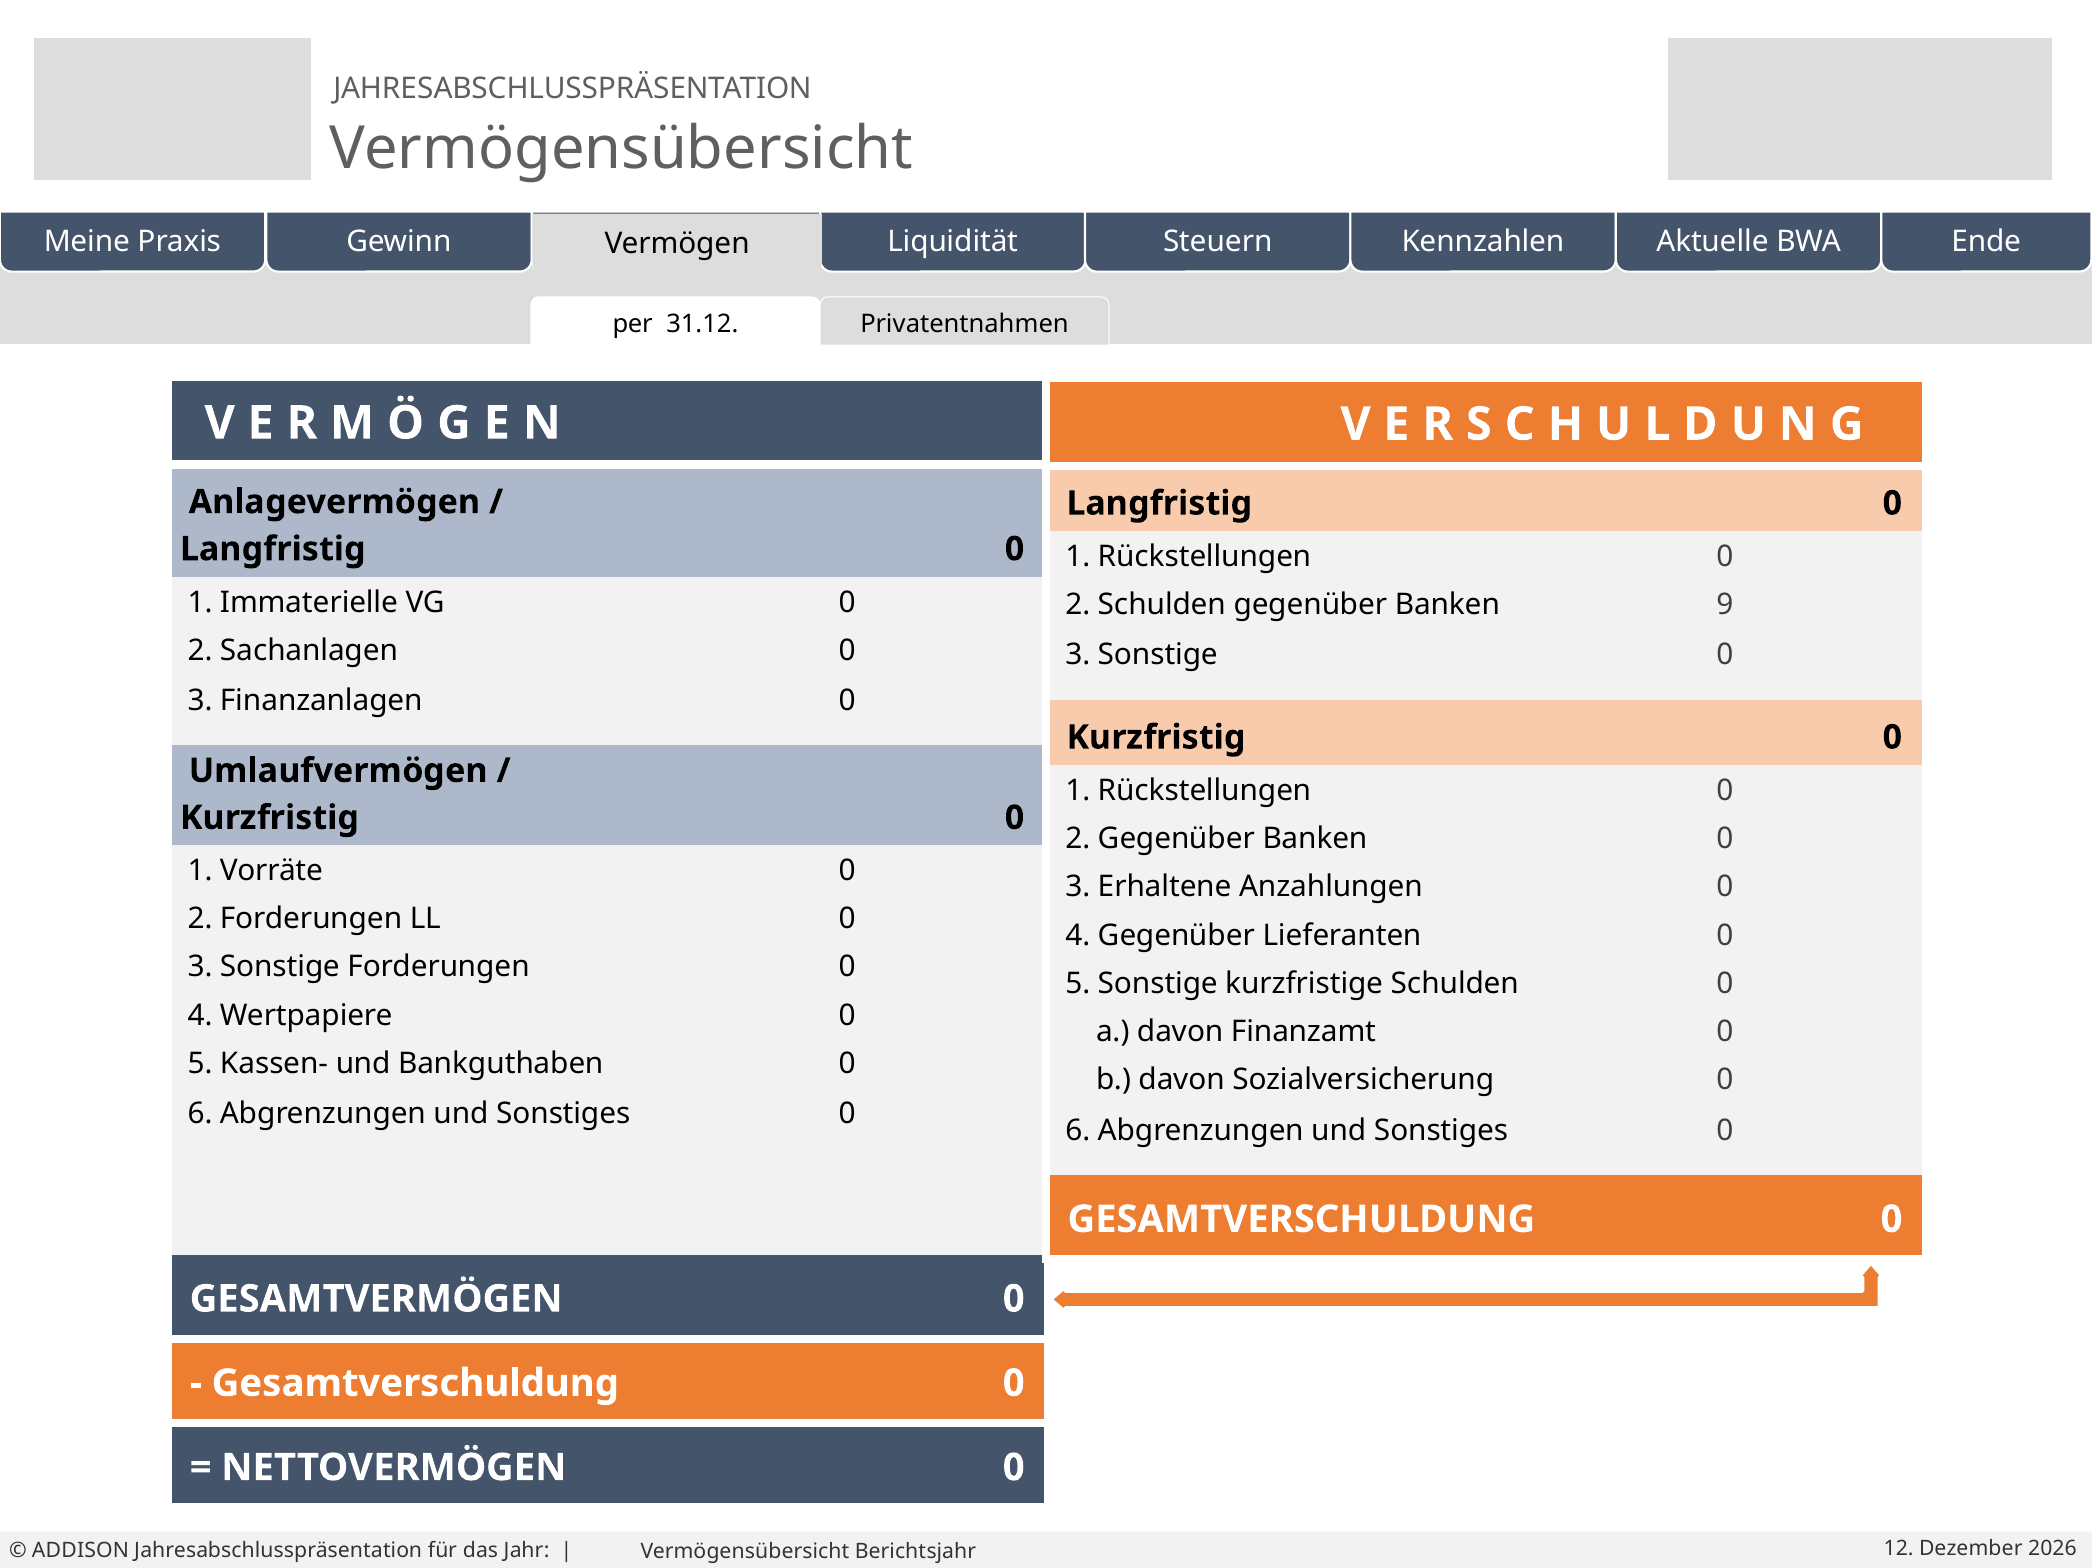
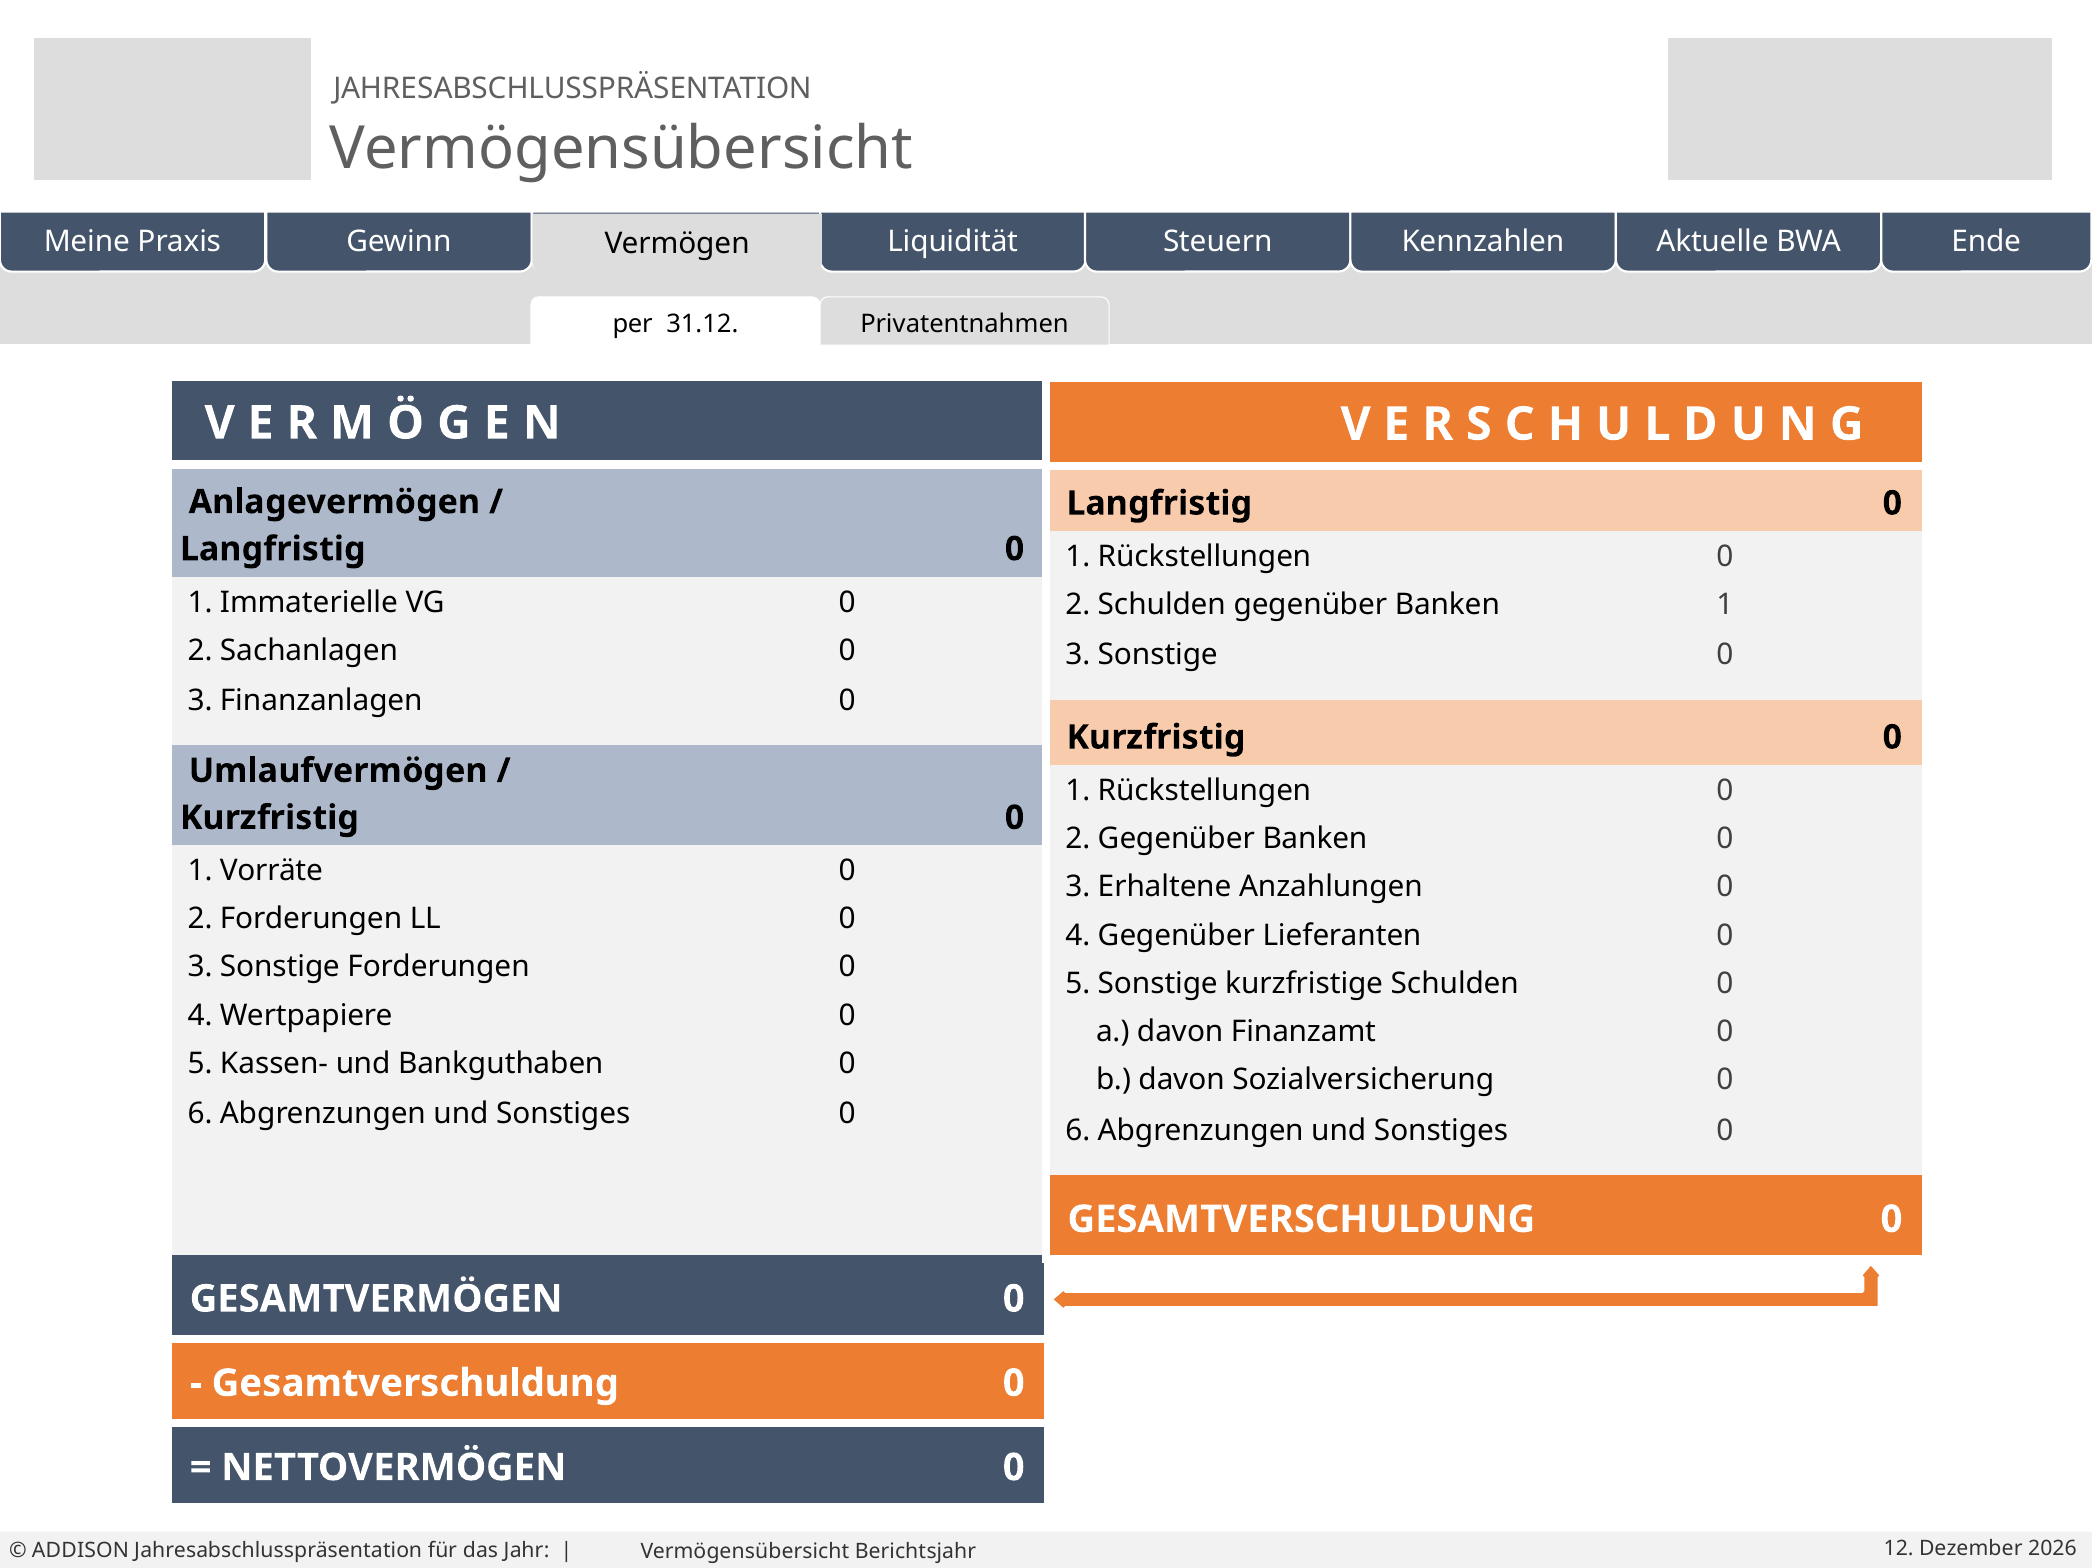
Banken 9: 9 -> 1
